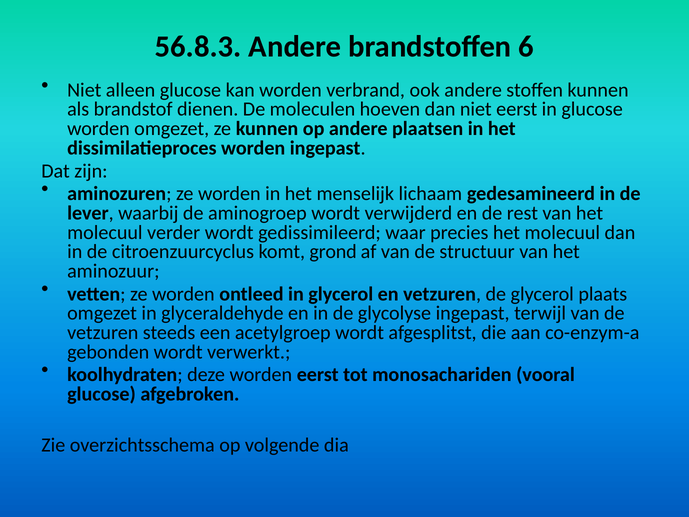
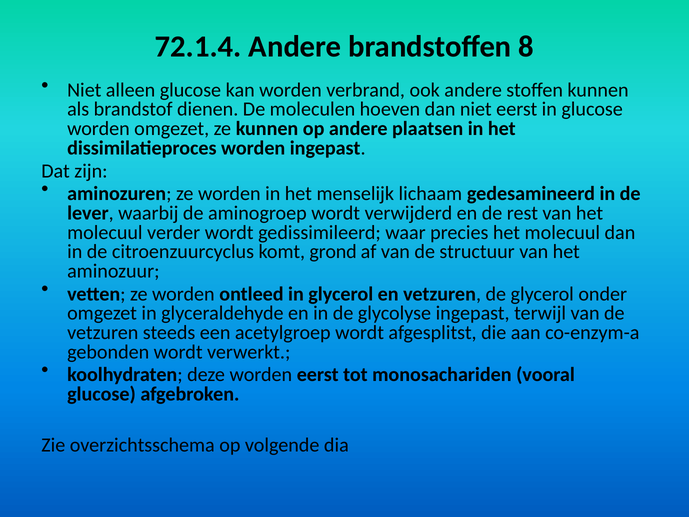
56.8.3: 56.8.3 -> 72.1.4
6: 6 -> 8
plaats: plaats -> onder
